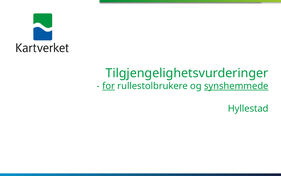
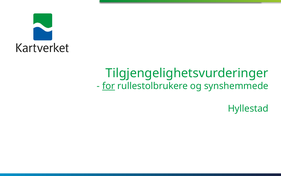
synshemmede underline: present -> none
